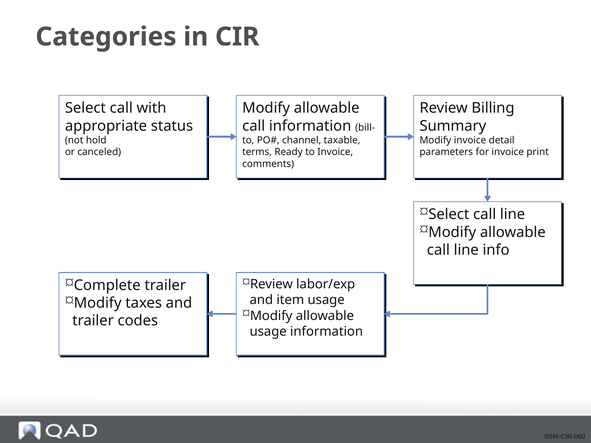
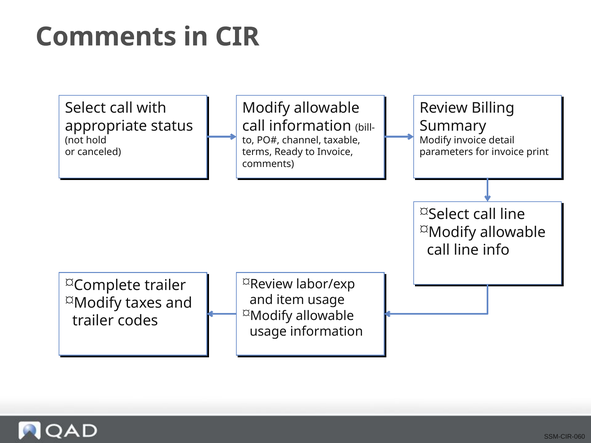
Categories at (106, 37): Categories -> Comments
